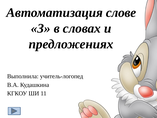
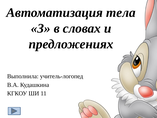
слове: слове -> тела
